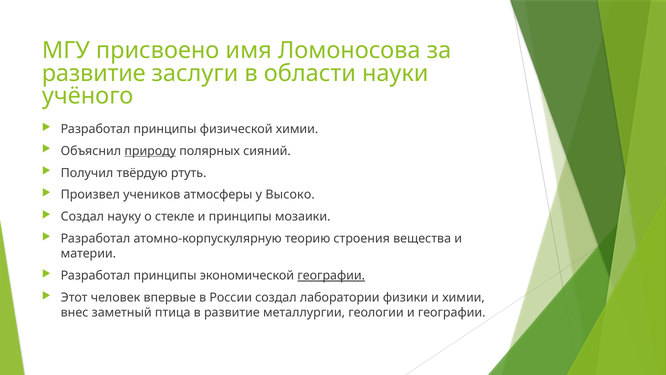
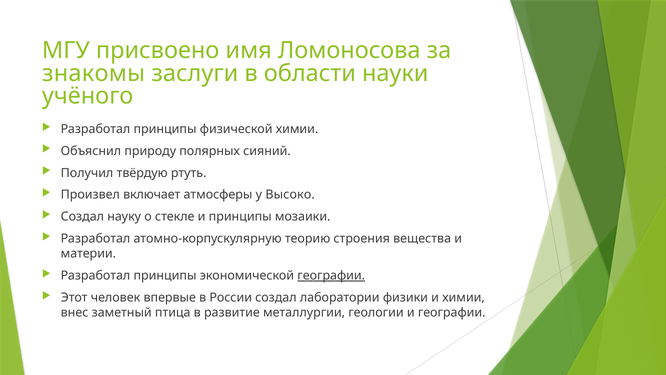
развитие at (94, 73): развитие -> знакомы
природу underline: present -> none
учеников: учеников -> включает
